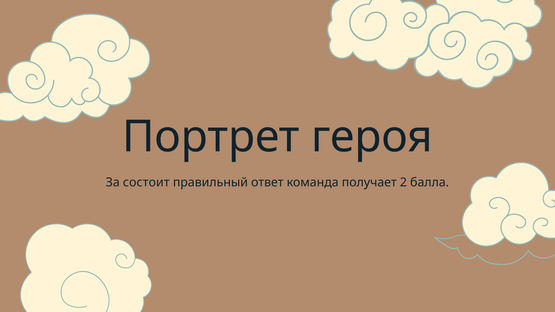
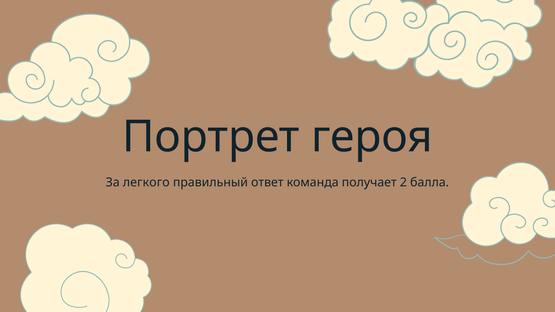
состоит: состоит -> легкого
